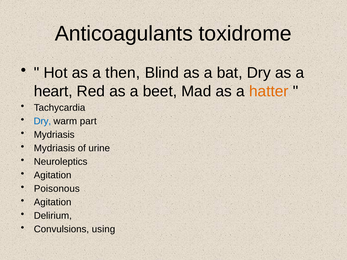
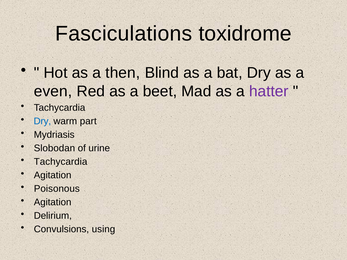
Anticoagulants: Anticoagulants -> Fasciculations
heart: heart -> even
hatter colour: orange -> purple
Mydriasis at (54, 148): Mydriasis -> Slobodan
Neuroleptics at (61, 162): Neuroleptics -> Tachycardia
